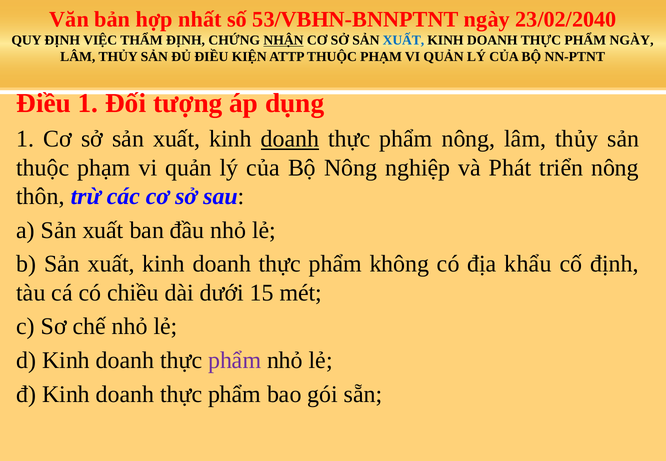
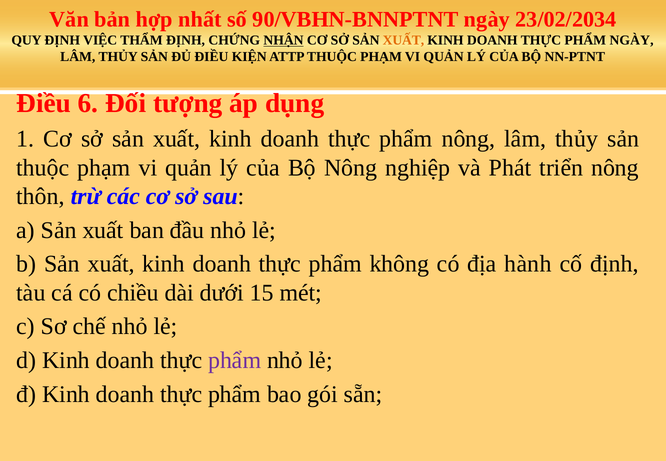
53/VBHN-BNNPTNT: 53/VBHN-BNNPTNT -> 90/VBHN-BNNPTNT
23/02/2040: 23/02/2040 -> 23/02/2034
XUẤT at (403, 40) colour: blue -> orange
Điều 1: 1 -> 6
doanh at (290, 139) underline: present -> none
khẩu: khẩu -> hành
